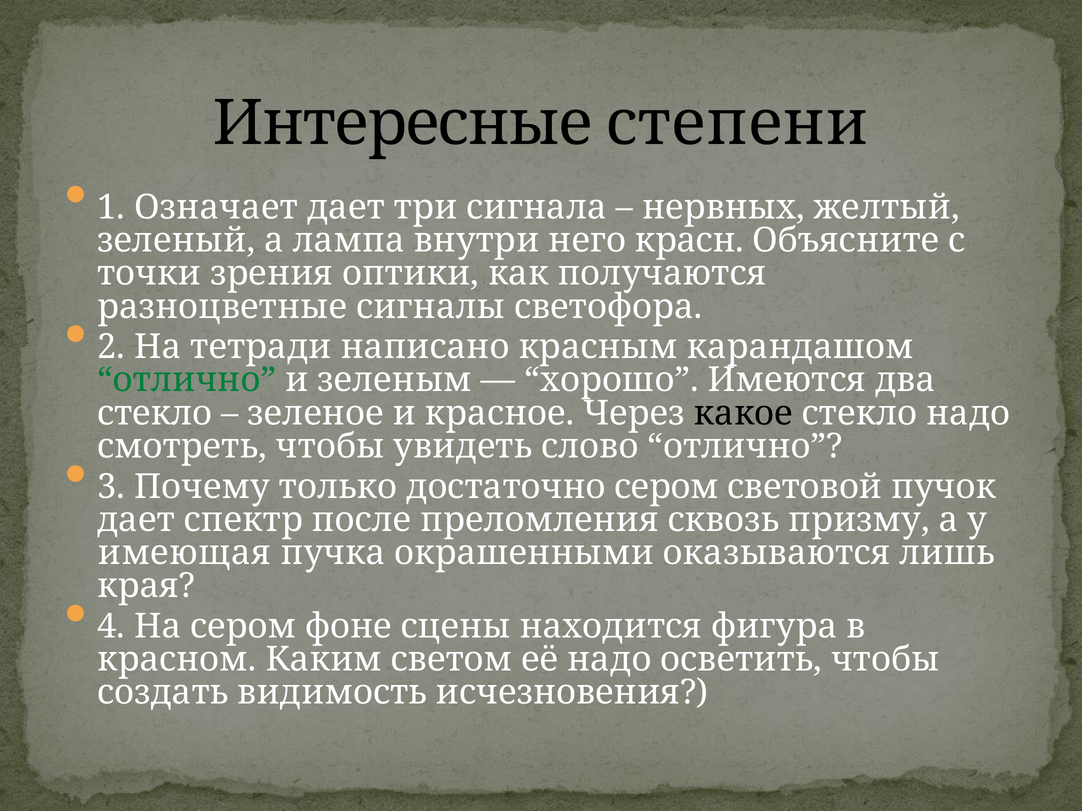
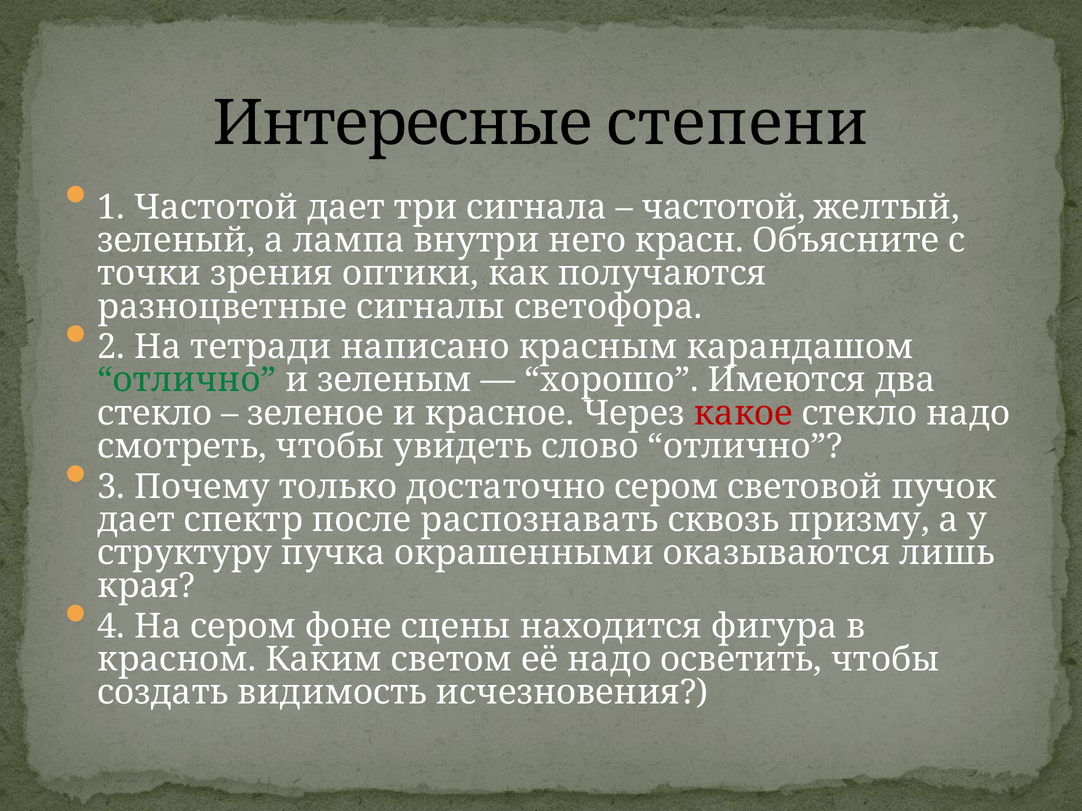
1 Означает: Означает -> Частотой
нервных at (723, 207): нервных -> частотой
какое colour: black -> red
преломления: преломления -> распознавать
имеющая: имеющая -> структуру
